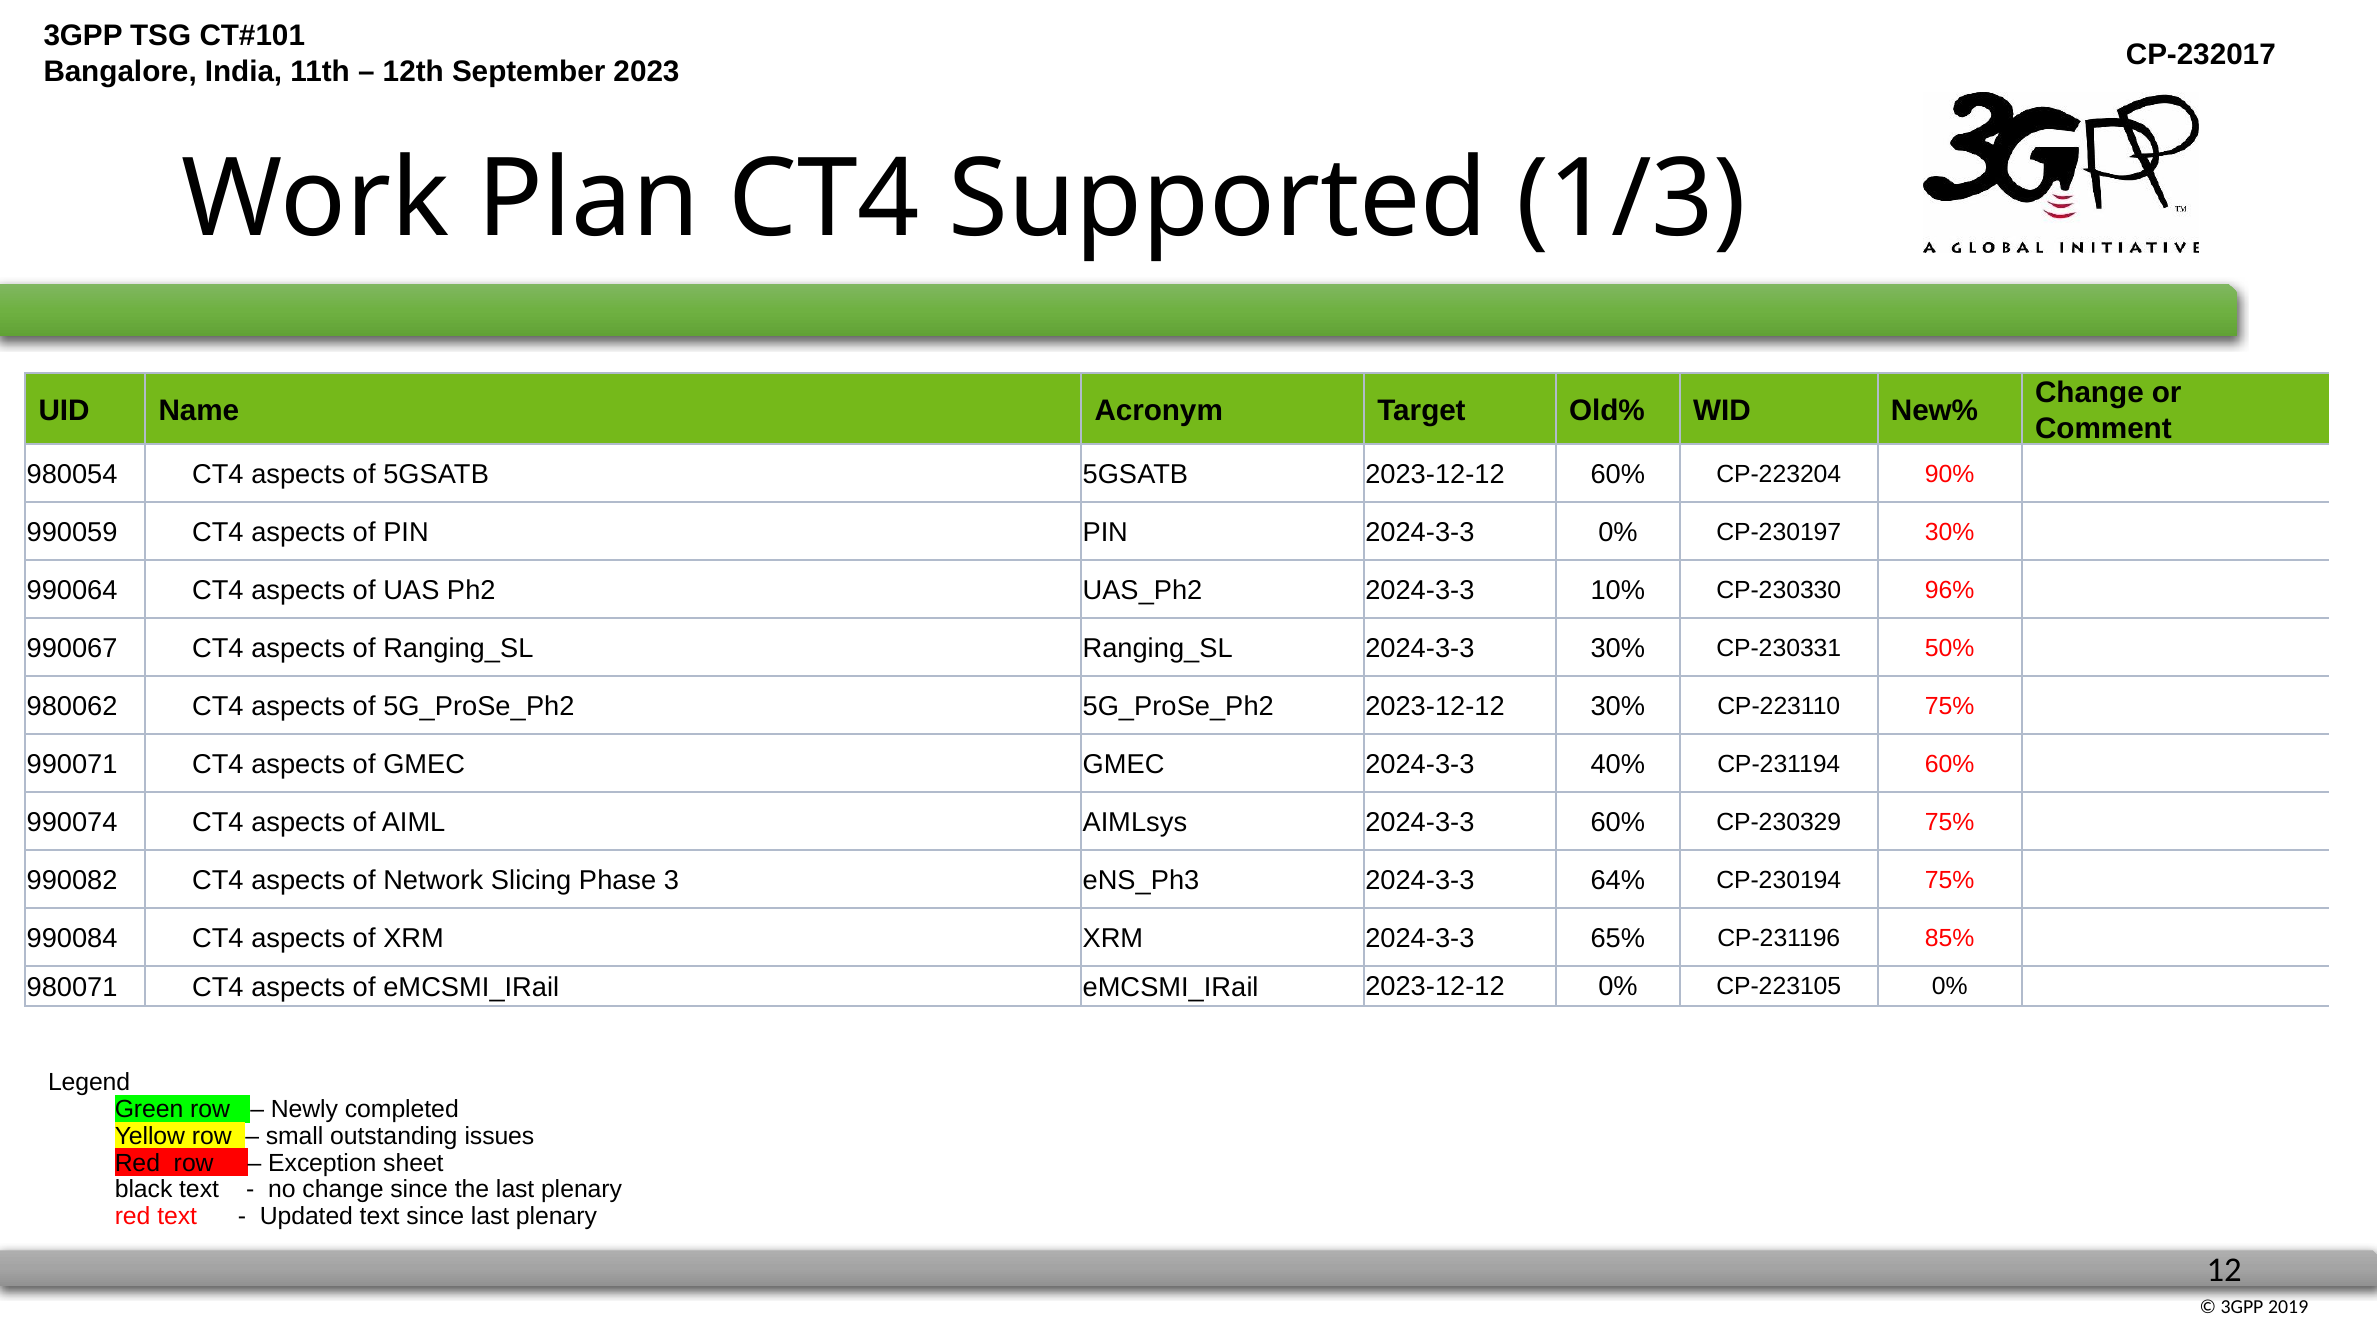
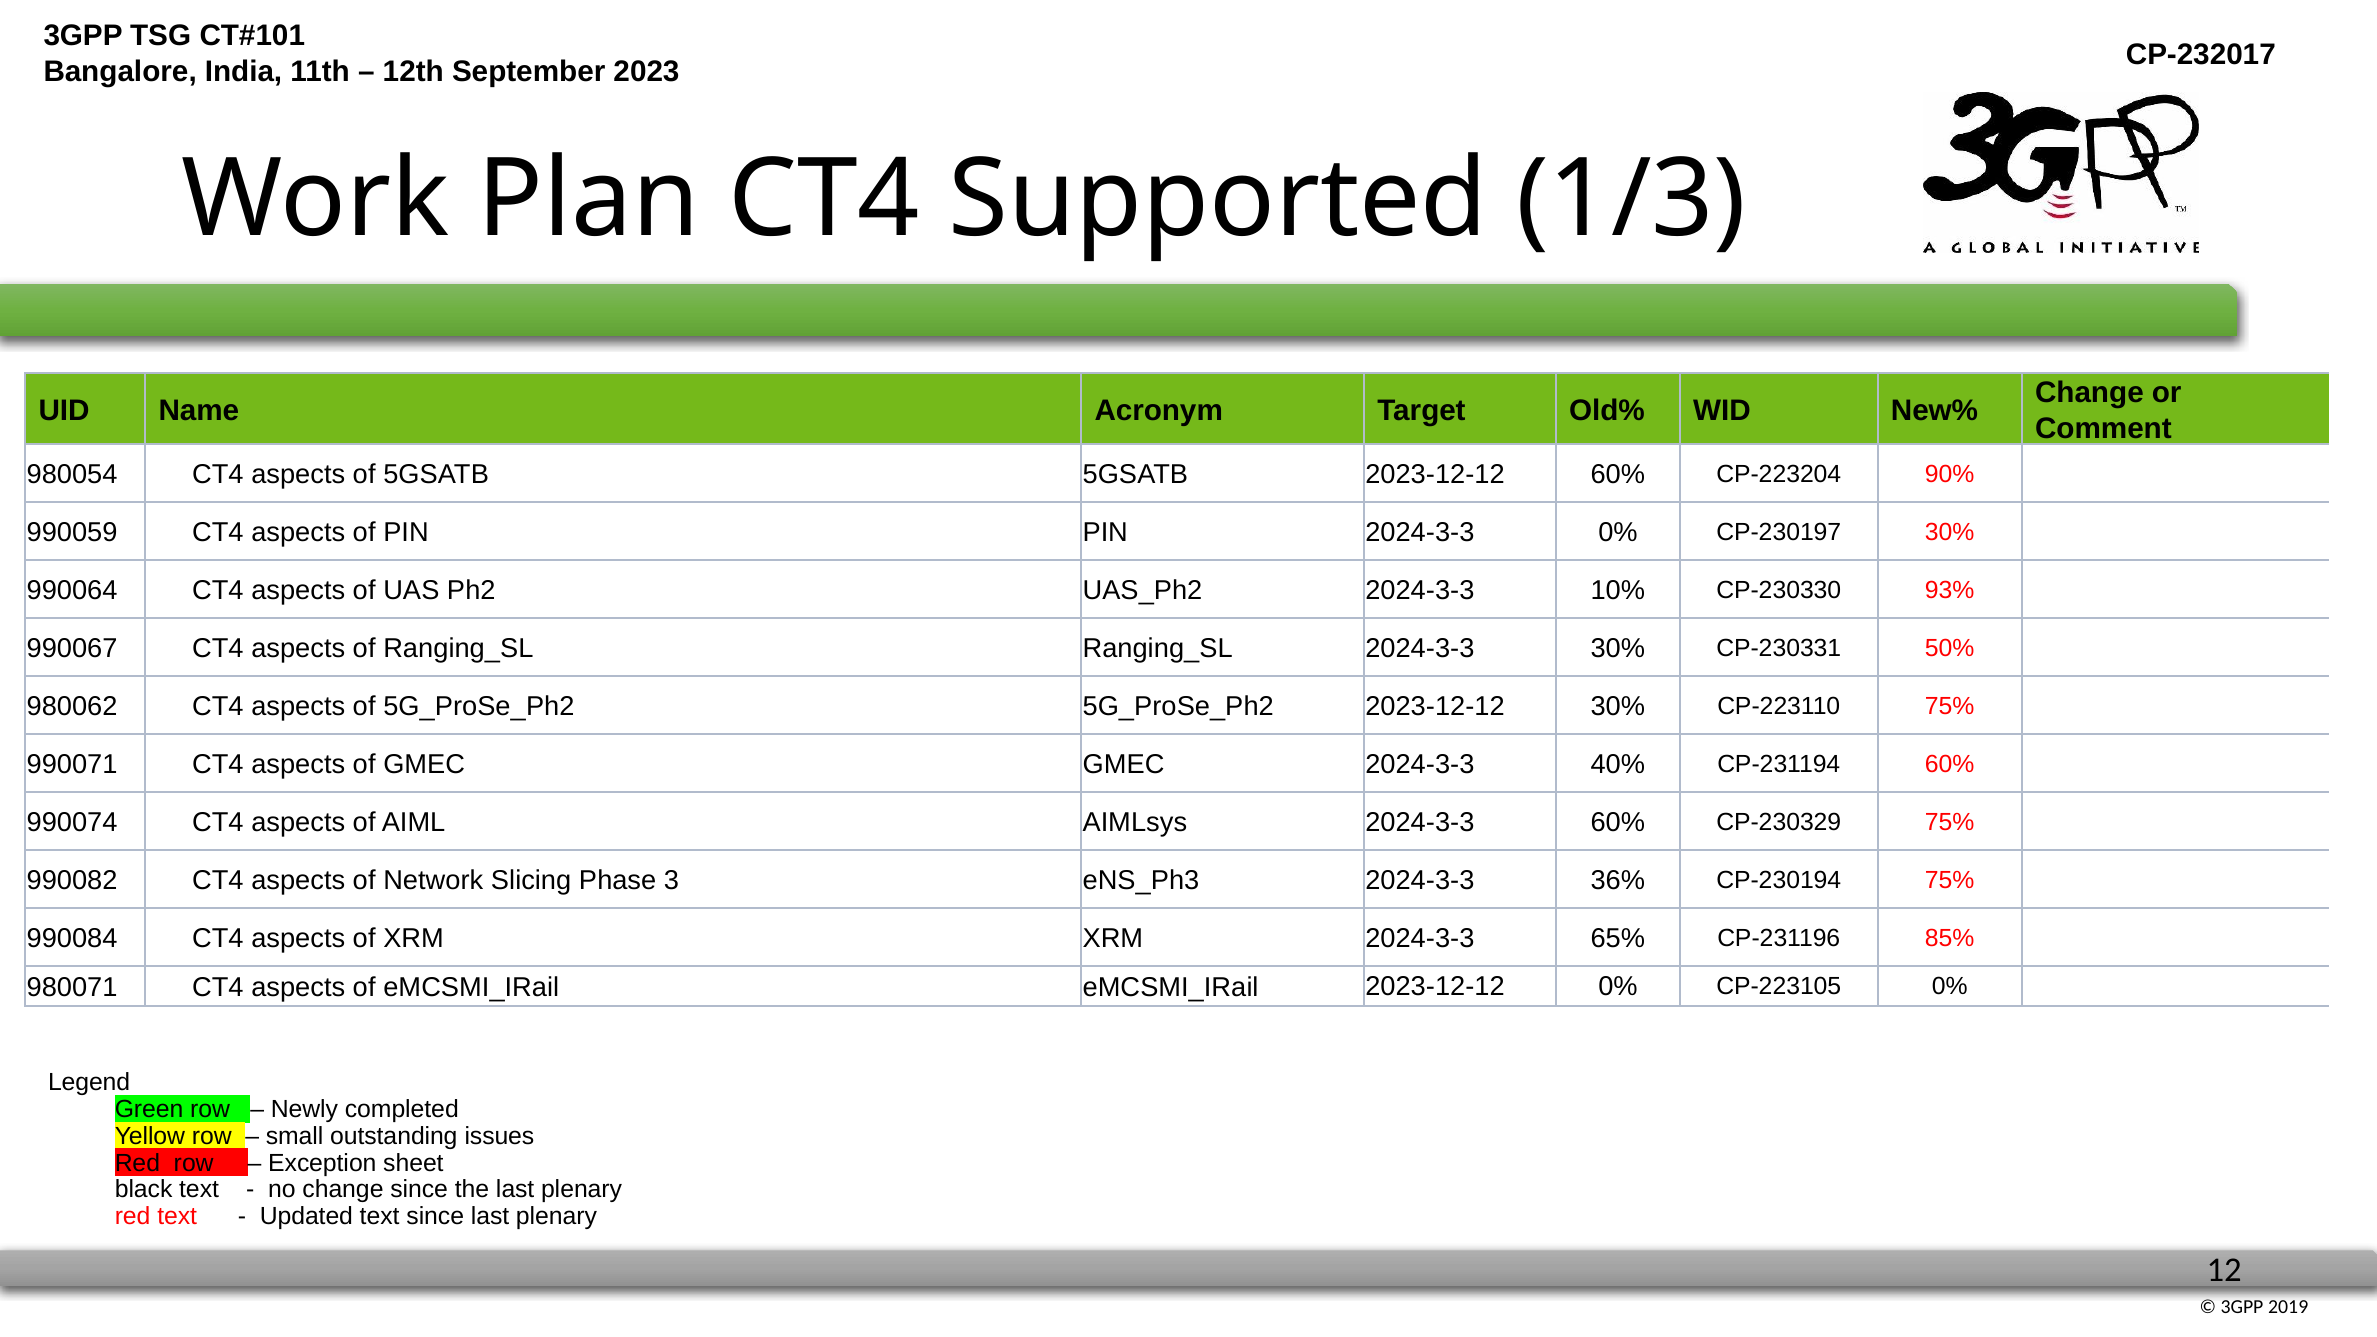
96%: 96% -> 93%
64%: 64% -> 36%
